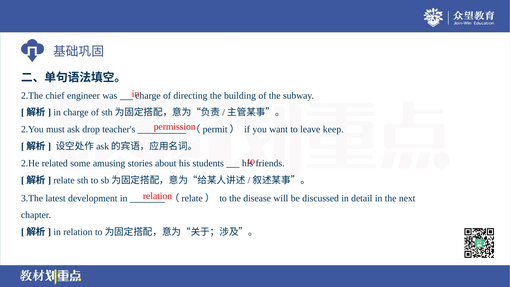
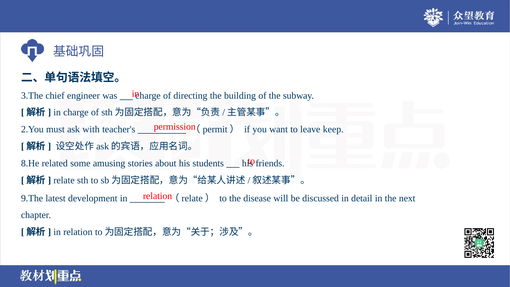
2.The: 2.The -> 3.The
drop: drop -> with
2.He: 2.He -> 8.He
3.The: 3.The -> 9.The
